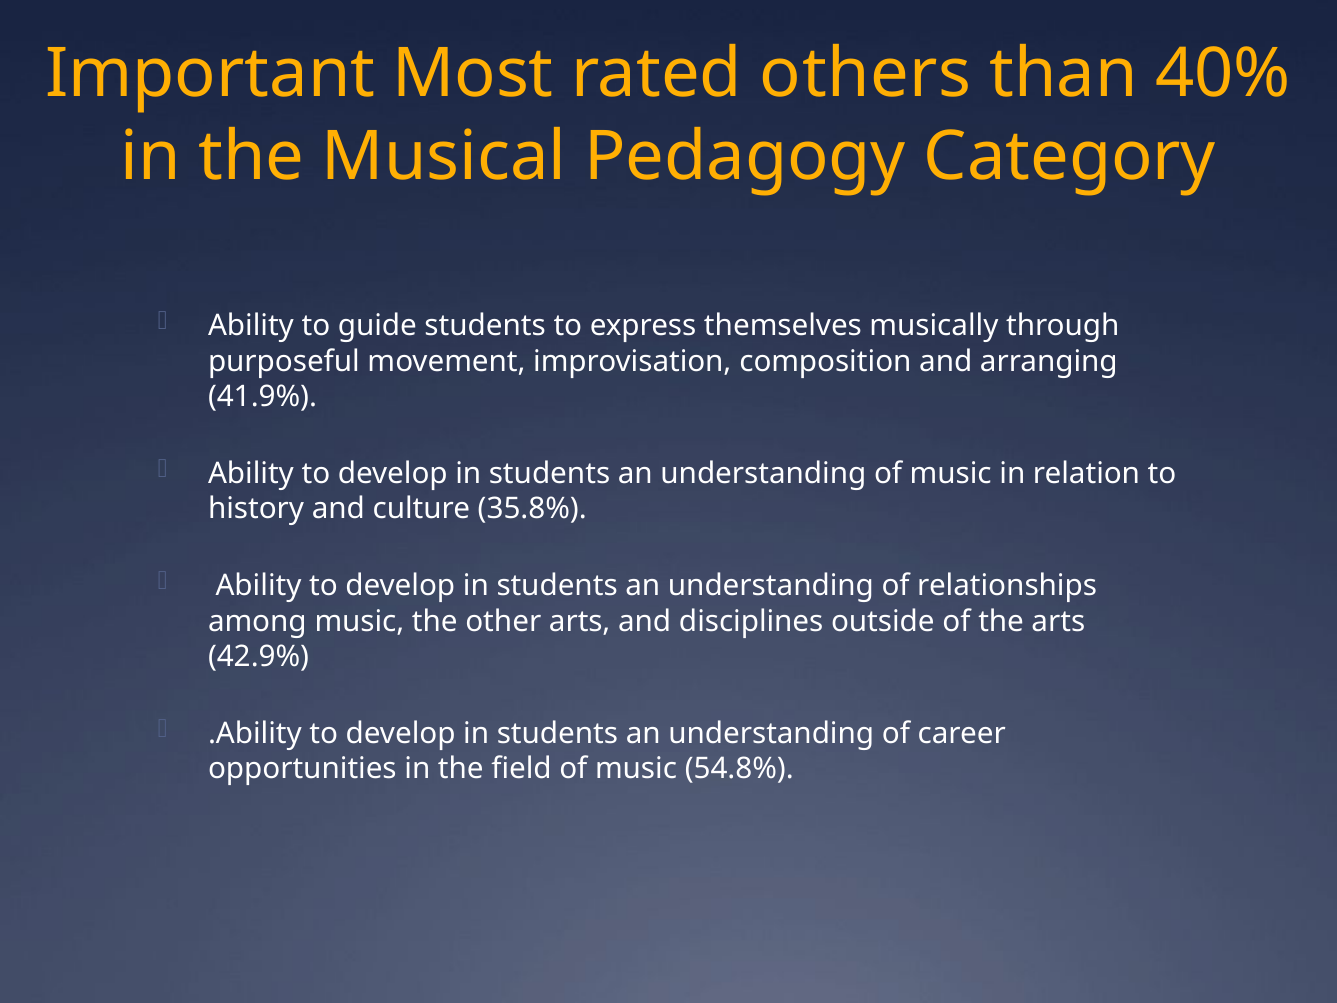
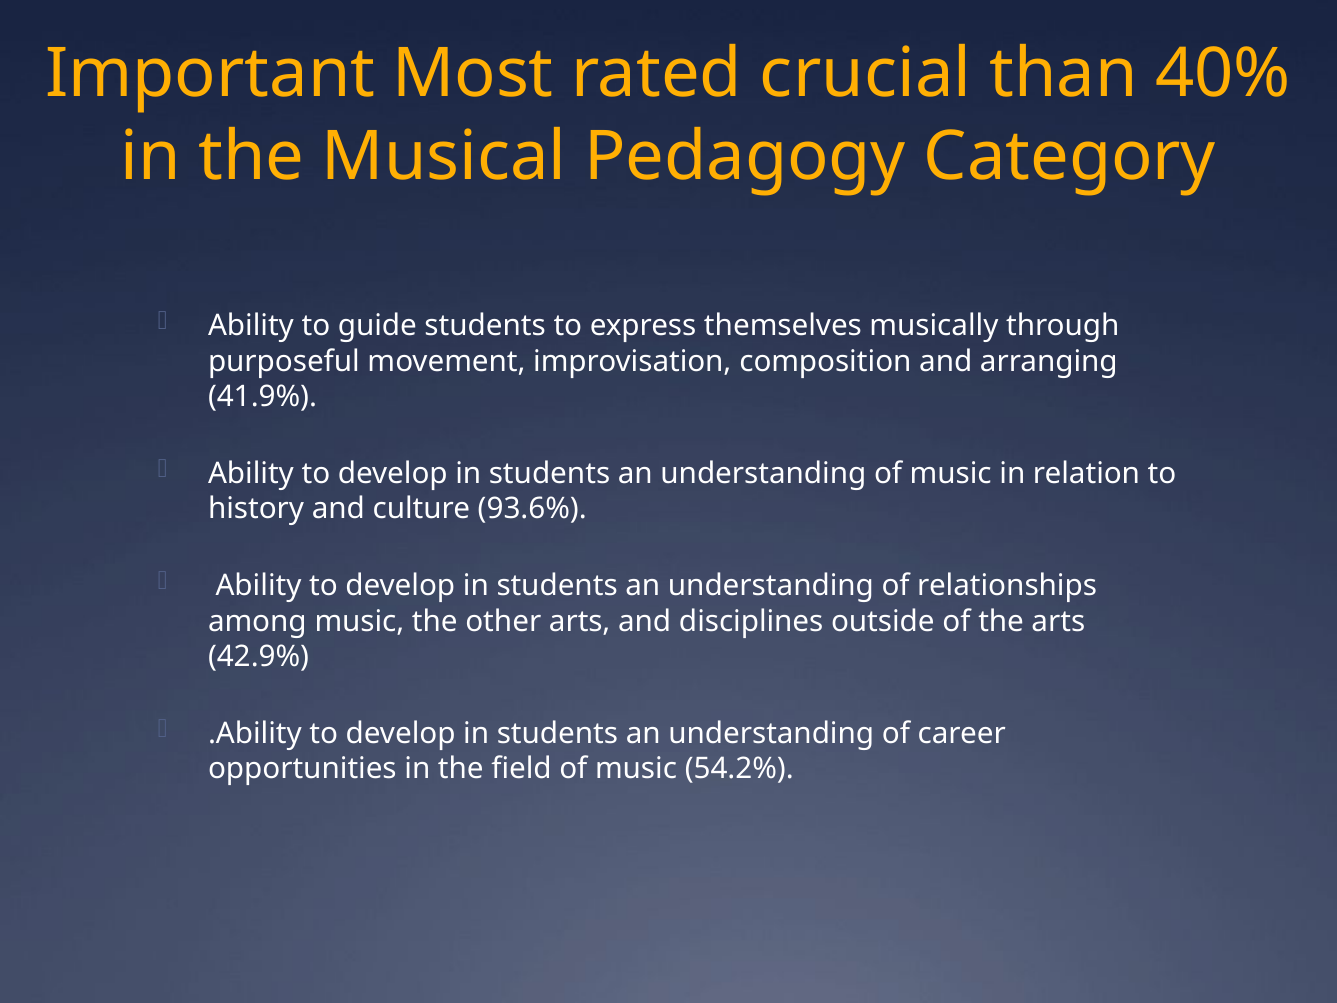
others: others -> crucial
35.8%: 35.8% -> 93.6%
54.8%: 54.8% -> 54.2%
